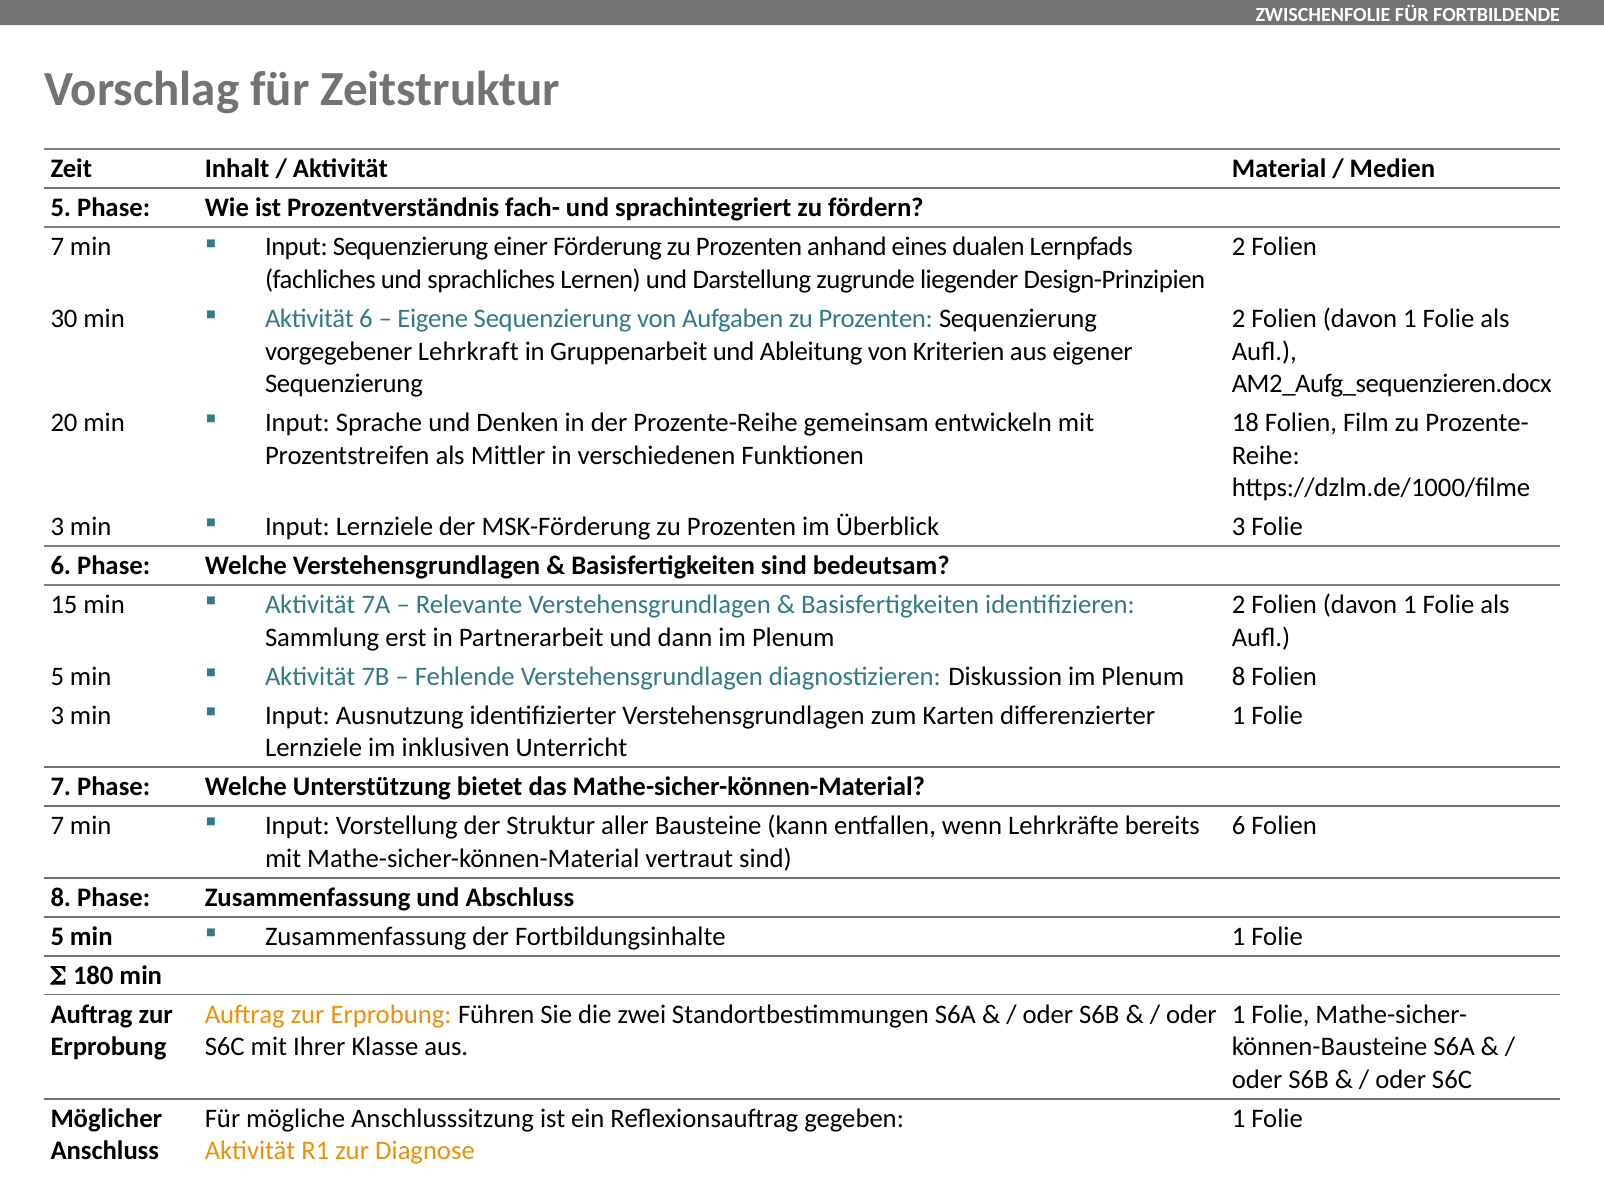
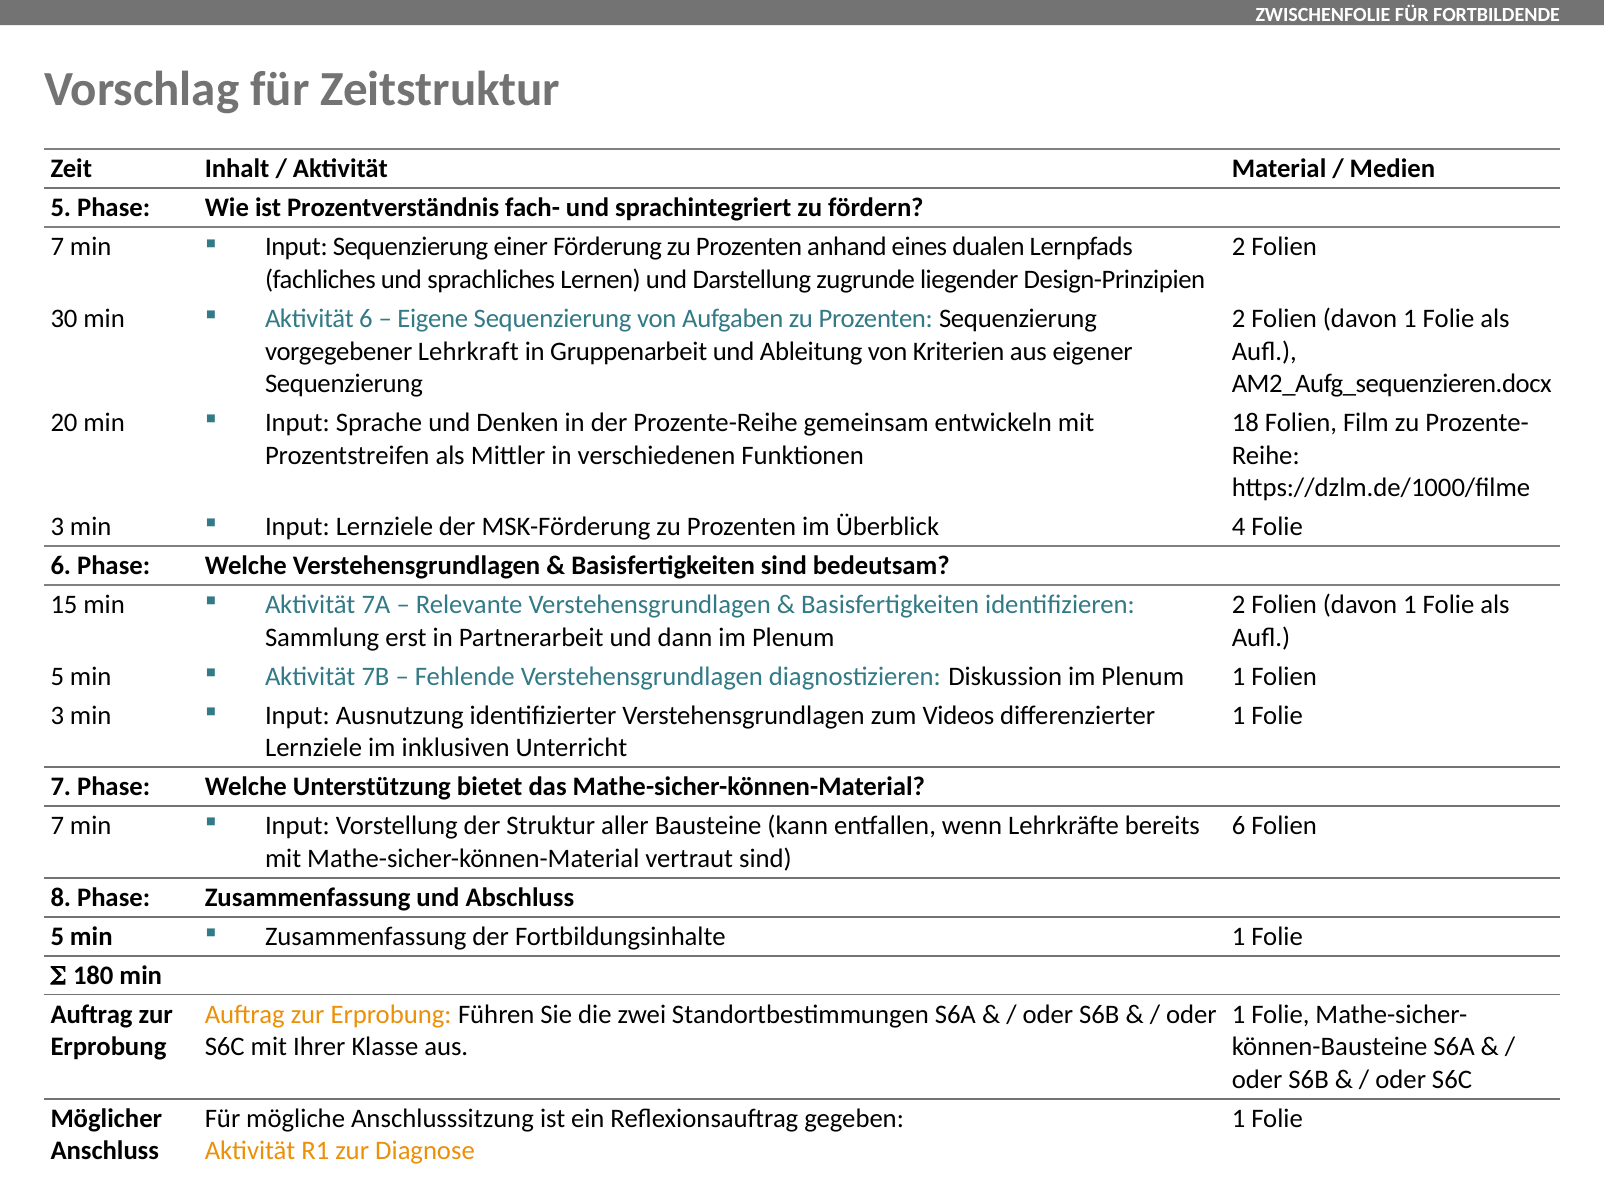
Überblick 3: 3 -> 4
Plenum 8: 8 -> 1
Karten: Karten -> Videos
